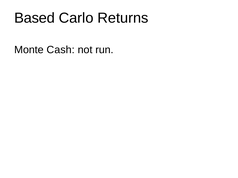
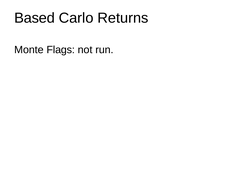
Cash: Cash -> Flags
